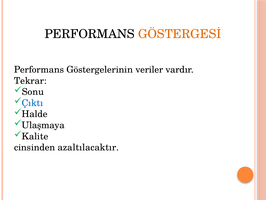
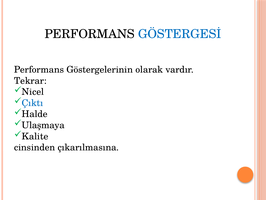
GÖSTERGESİ colour: orange -> blue
veriler: veriler -> olarak
Sonu: Sonu -> Nicel
azaltılacaktır: azaltılacaktır -> çıkarılmasına
